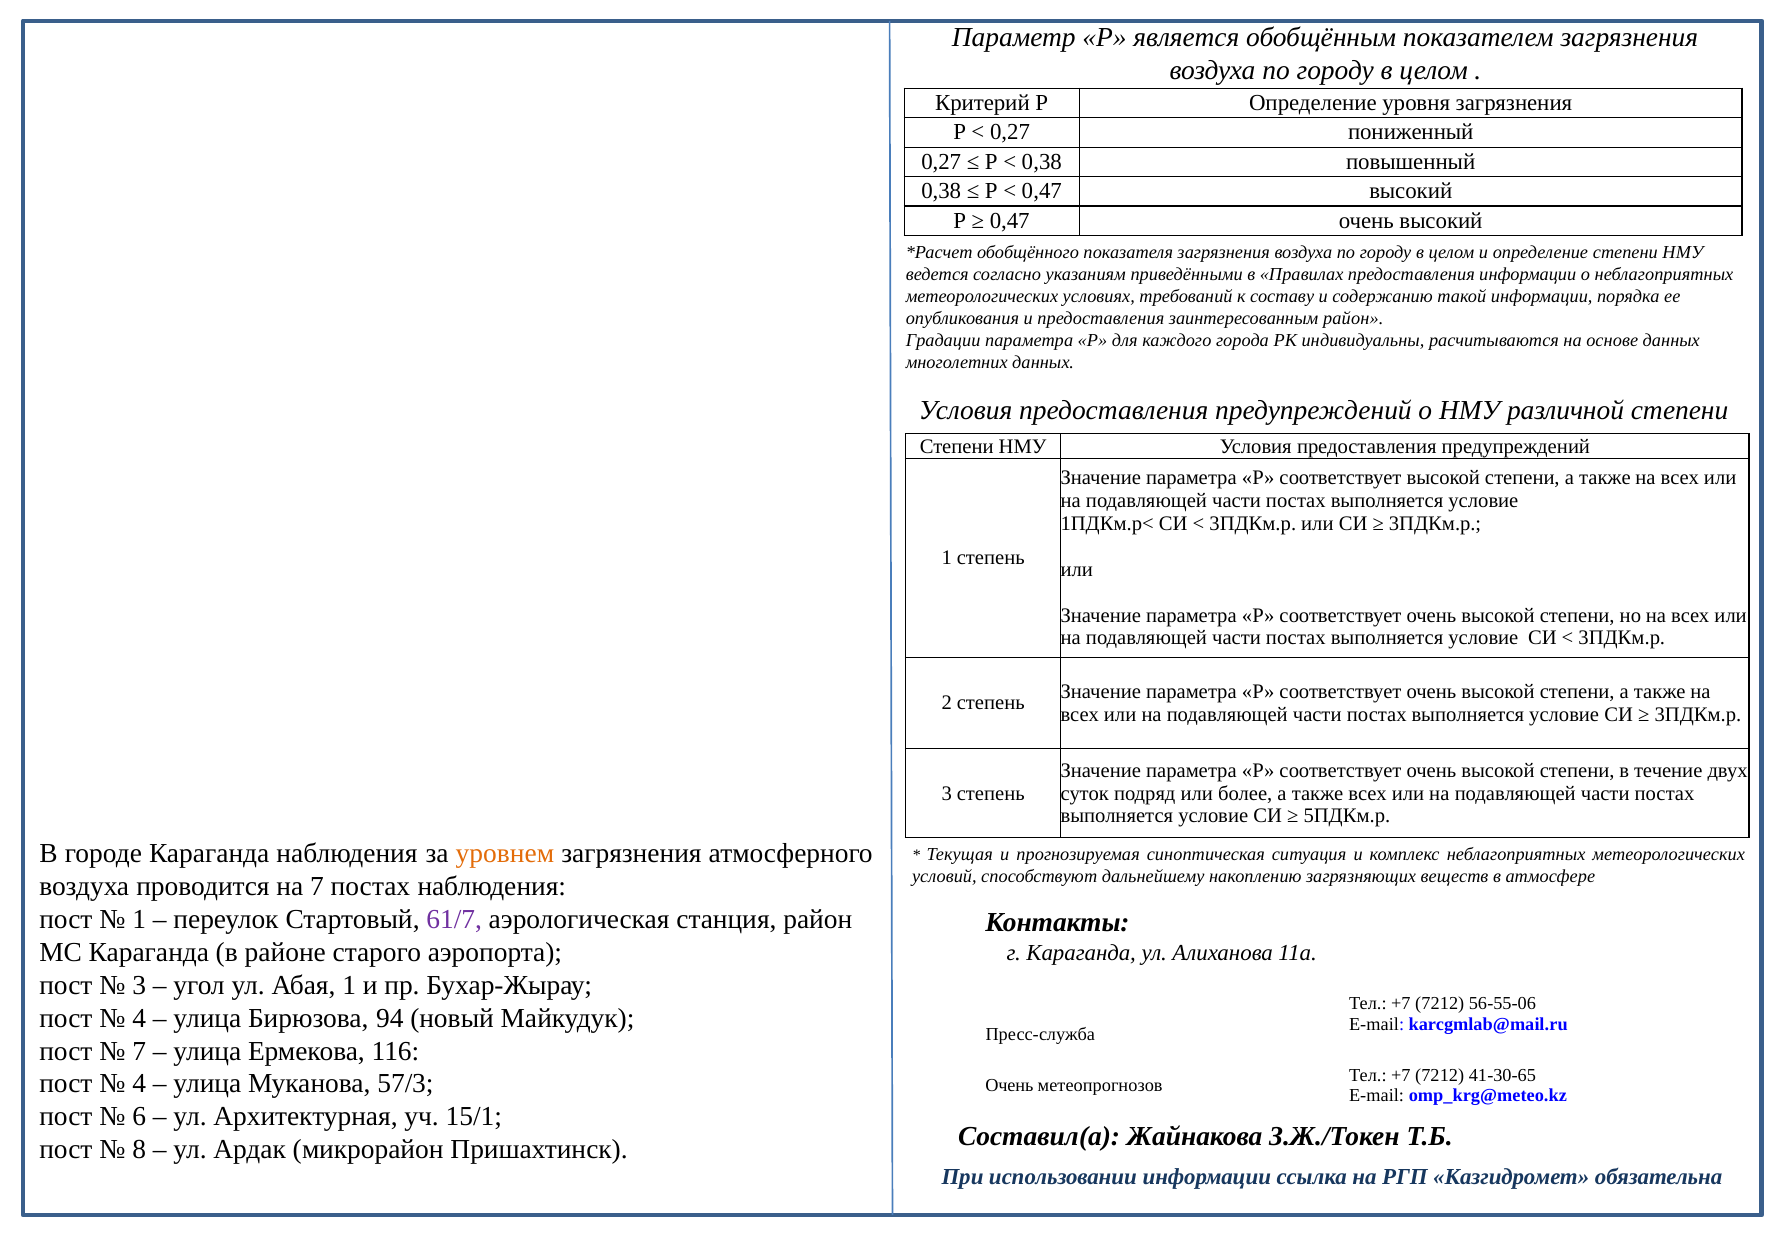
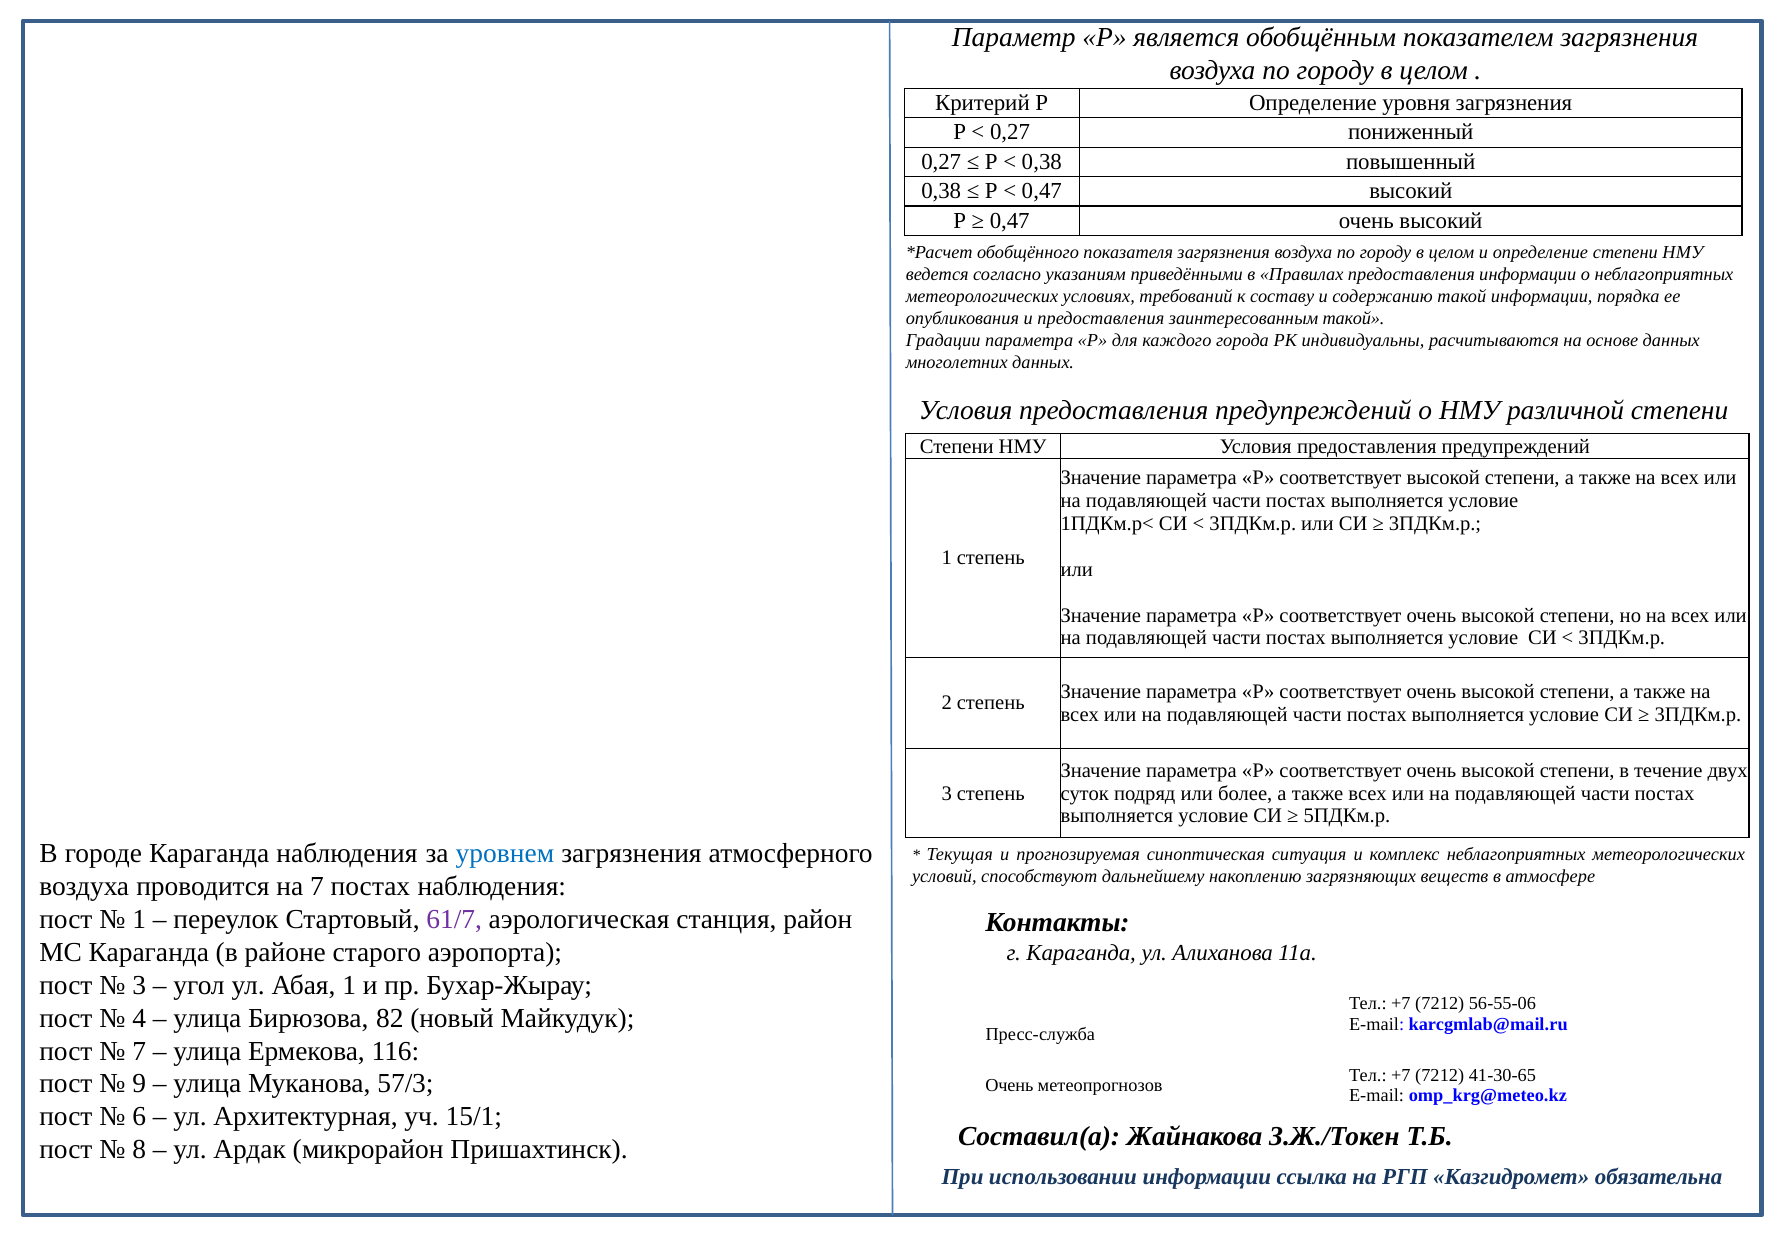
заинтересованным район: район -> такой
уровнем colour: orange -> blue
94: 94 -> 82
4 at (139, 1084): 4 -> 9
